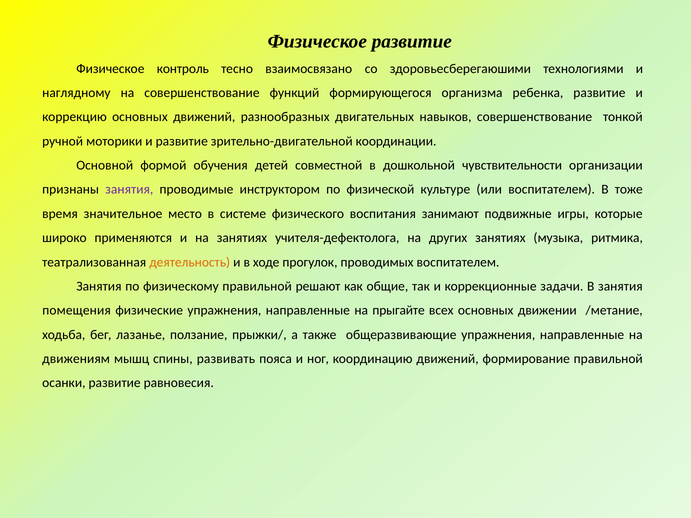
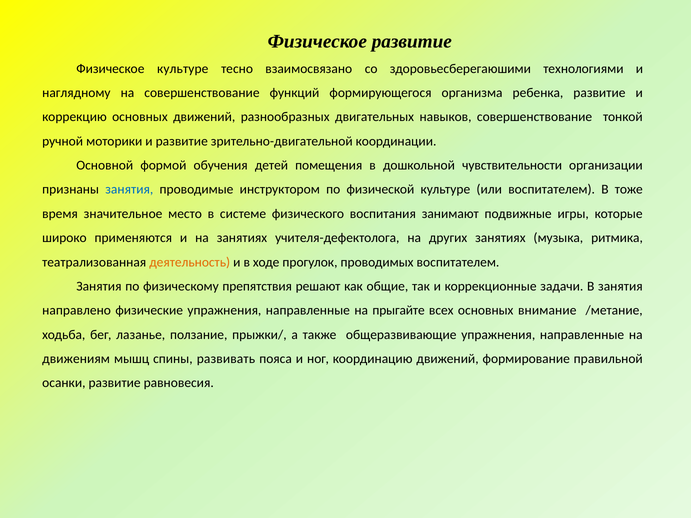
Физическое контроль: контроль -> культуре
совместной: совместной -> помещения
занятия at (129, 190) colour: purple -> blue
физическому правильной: правильной -> препятствия
помещения: помещения -> направлено
движении: движении -> внимание
